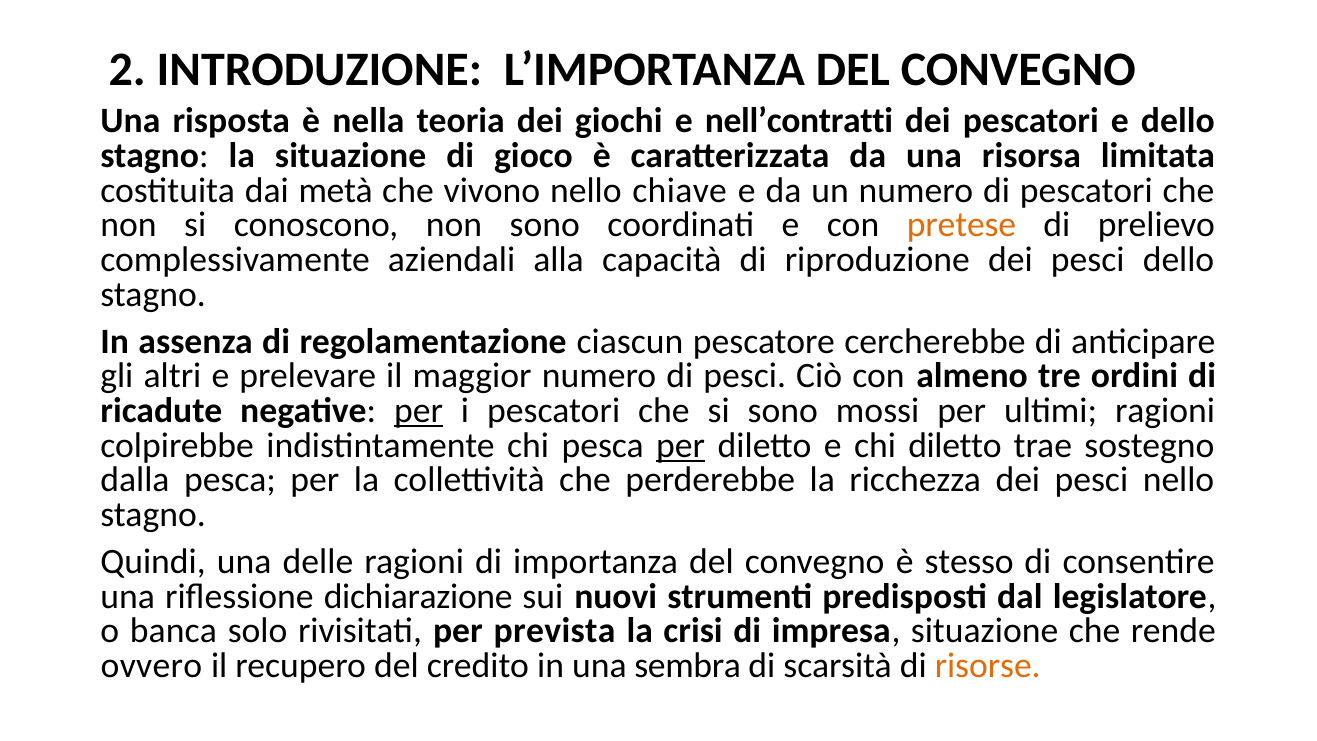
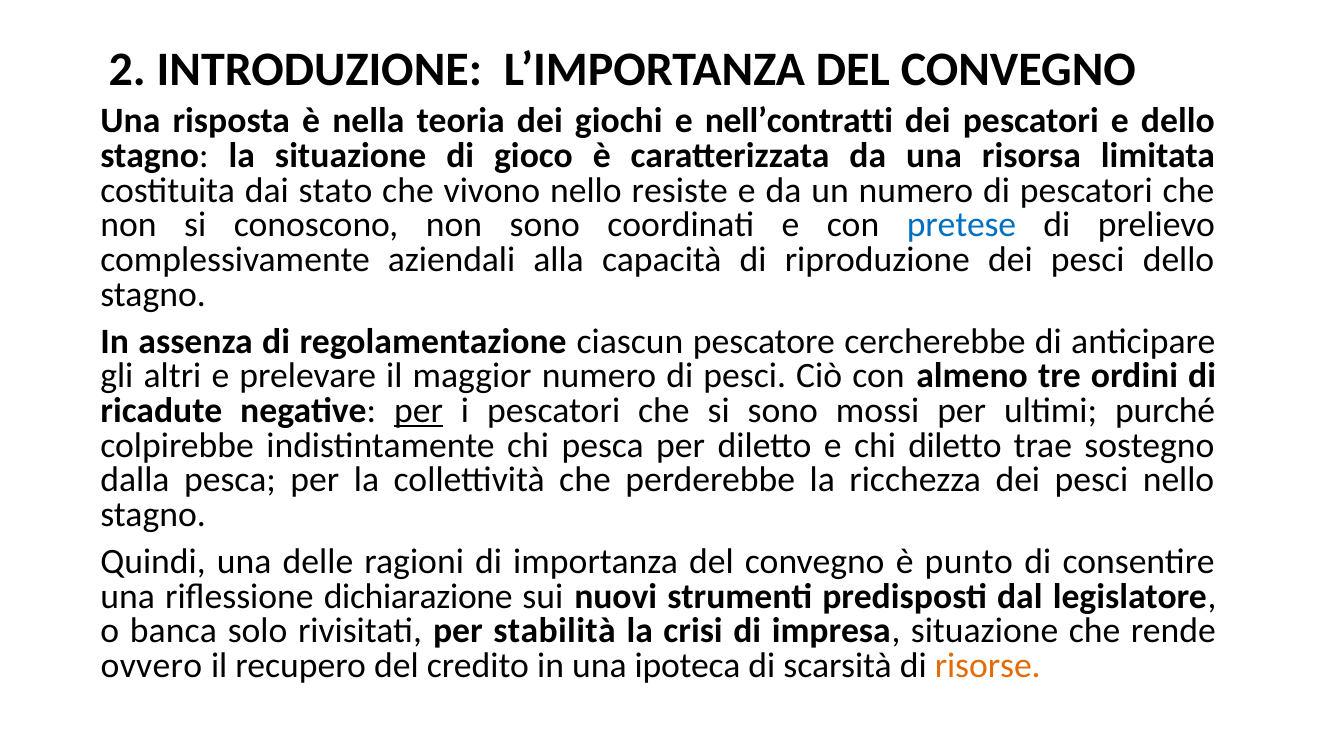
metà: metà -> stato
chiave: chiave -> resiste
pretese colour: orange -> blue
ultimi ragioni: ragioni -> purché
per at (681, 445) underline: present -> none
stesso: stesso -> punto
prevista: prevista -> stabilità
sembra: sembra -> ipoteca
